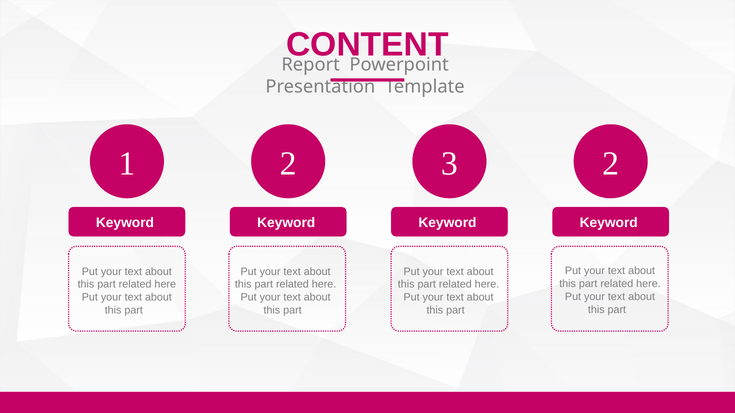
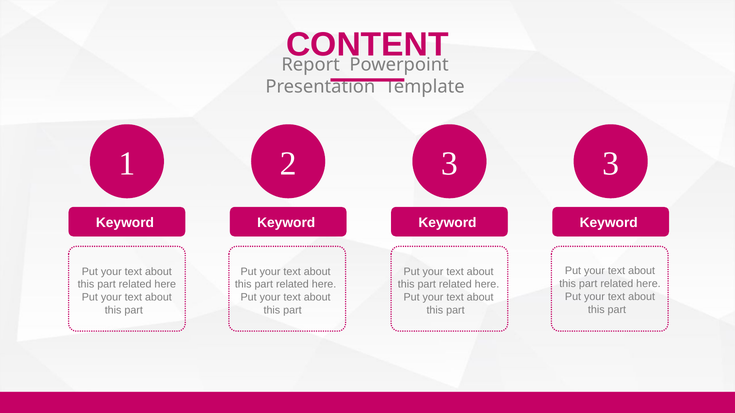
2 2: 2 -> 3
